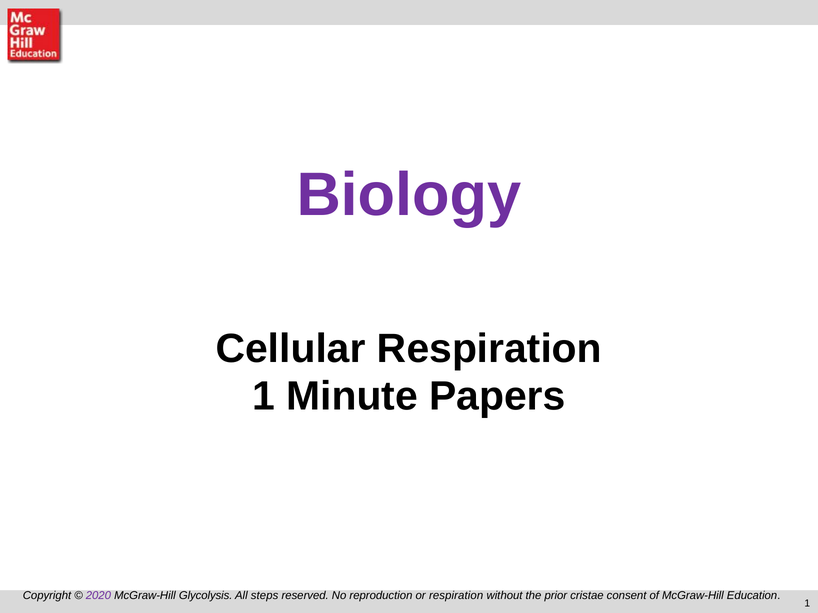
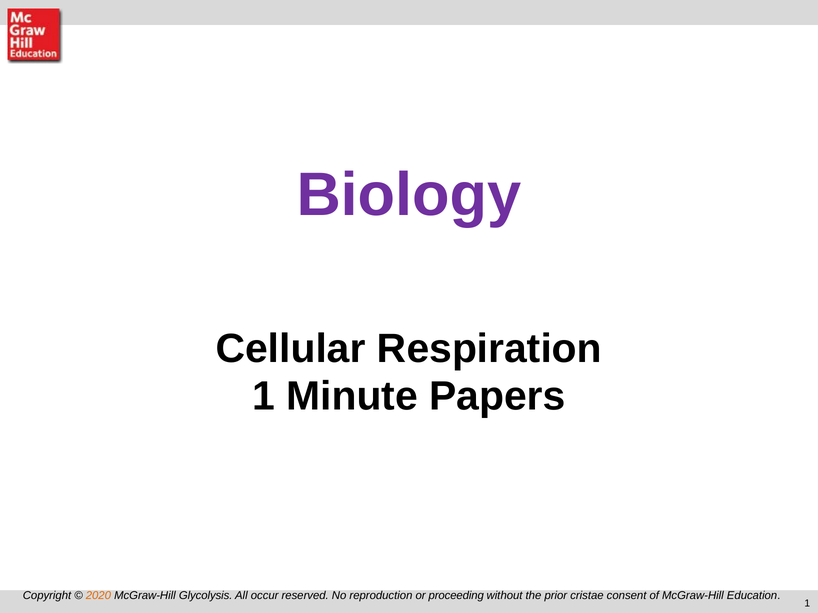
2020 colour: purple -> orange
steps: steps -> occur
or respiration: respiration -> proceeding
